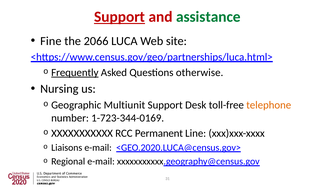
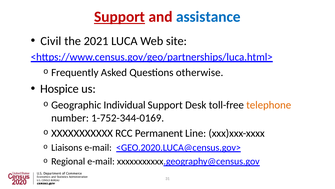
assistance colour: green -> blue
Fine: Fine -> Civil
2066: 2066 -> 2021
Frequently underline: present -> none
Nursing: Nursing -> Hospice
Multiunit: Multiunit -> Individual
1-723-344-0169: 1-723-344-0169 -> 1-752-344-0169
